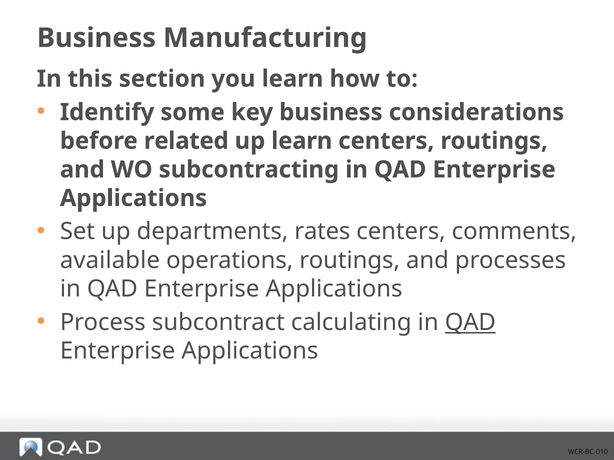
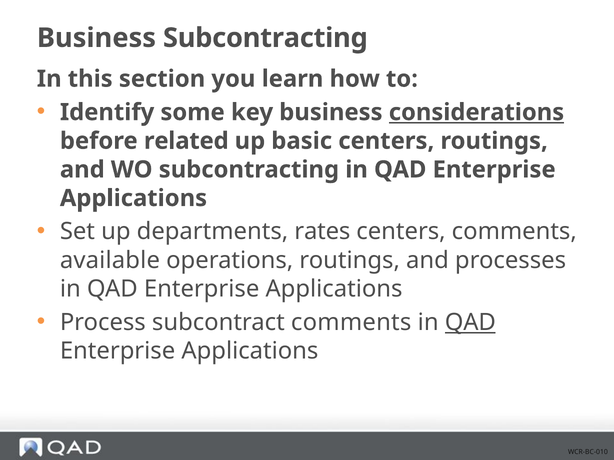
Business Manufacturing: Manufacturing -> Subcontracting
considerations underline: none -> present
up learn: learn -> basic
subcontract calculating: calculating -> comments
